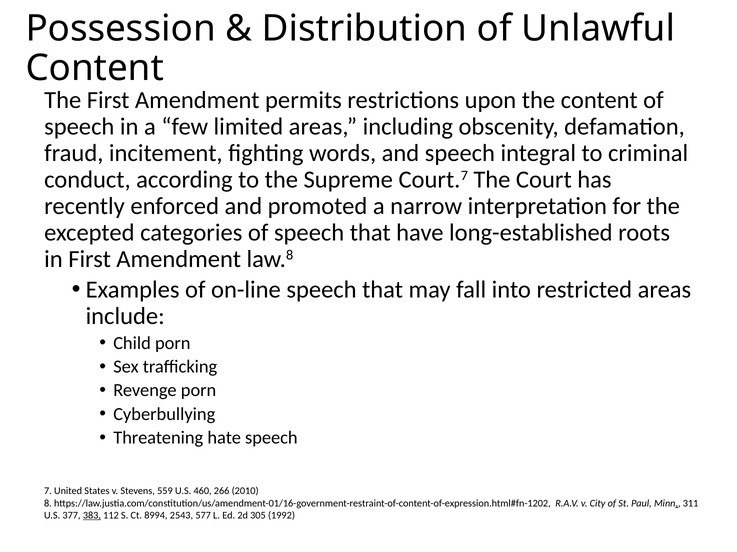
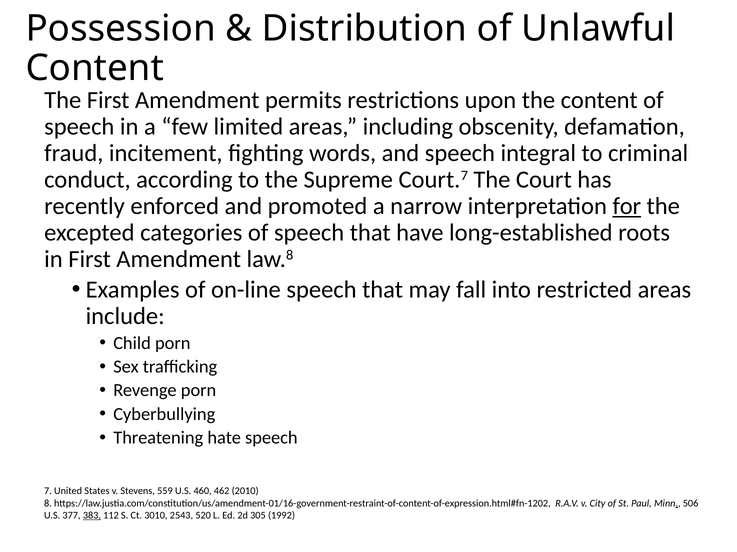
for underline: none -> present
266: 266 -> 462
311: 311 -> 506
8994: 8994 -> 3010
577: 577 -> 520
